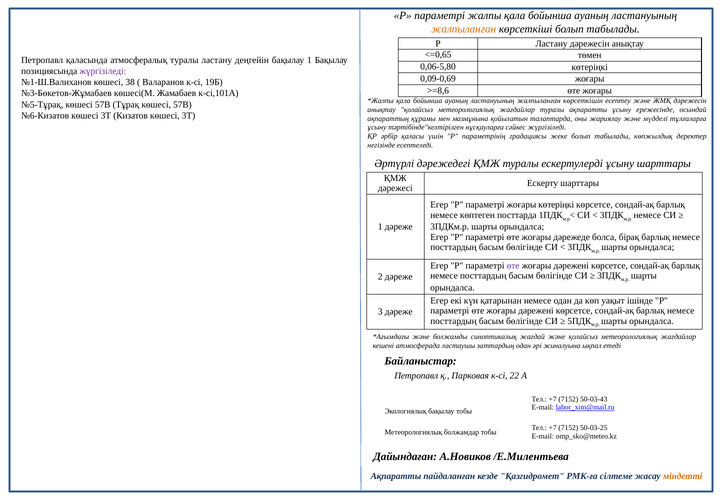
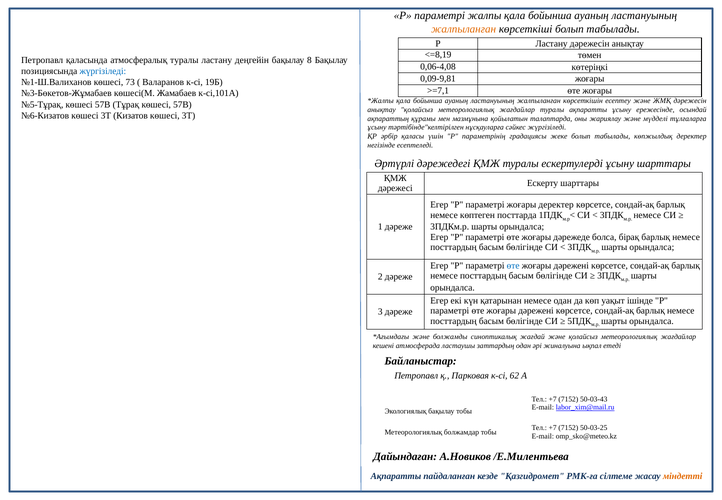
<=0,65: <=0,65 -> <=8,19
бақылау 1: 1 -> 8
0,06-5,80: 0,06-5,80 -> 0,06-4,08
жүргізіледі at (103, 71) colour: purple -> blue
0,09-0,69: 0,09-0,69 -> 0,09-9,81
38: 38 -> 73
>=8,6: >=8,6 -> >=7,1
жоғары көтеріңкі: көтеріңкі -> деректер
өте at (513, 266) colour: purple -> blue
22: 22 -> 62
